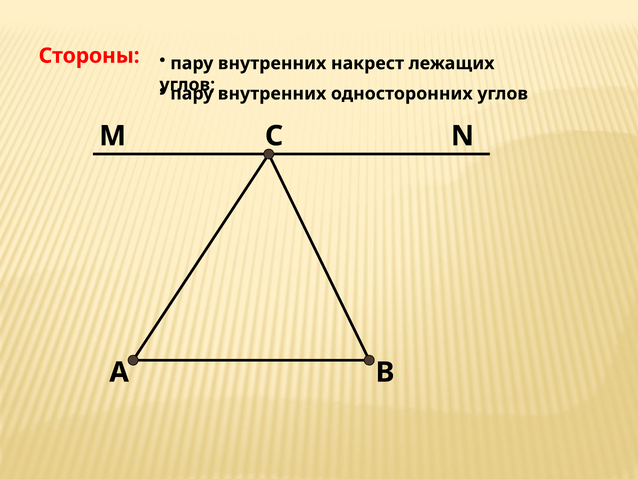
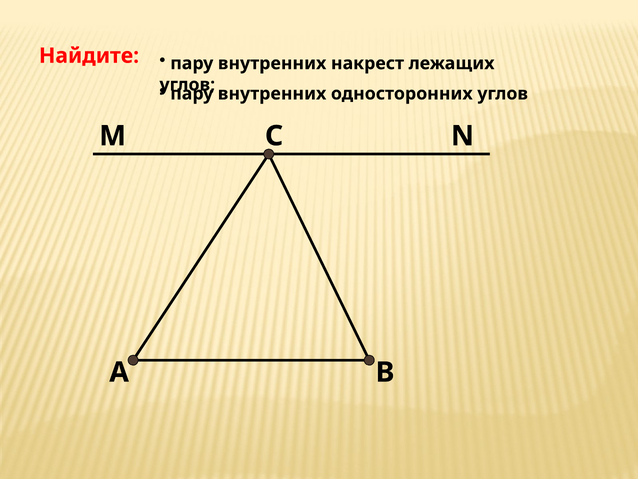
Стороны: Стороны -> Найдите
